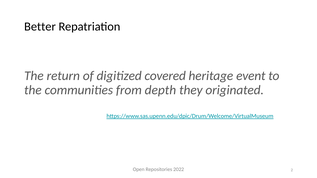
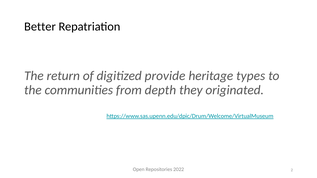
covered: covered -> provide
event: event -> types
